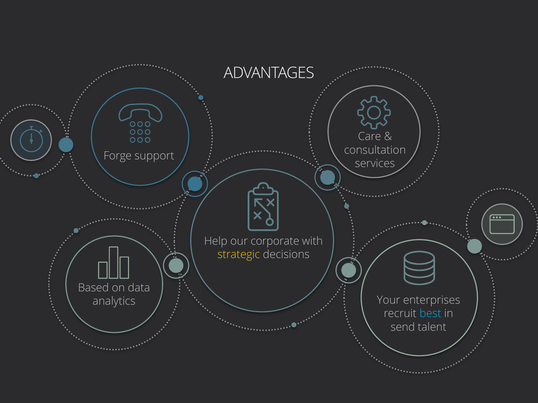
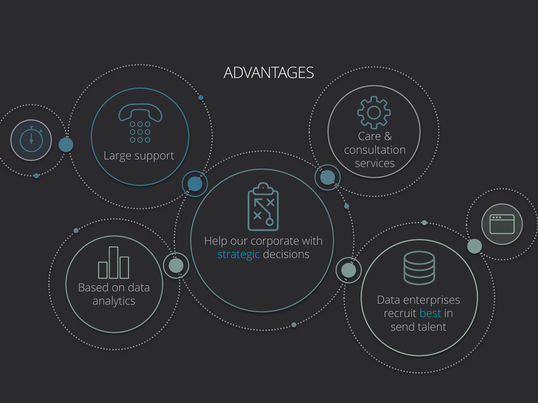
Forge: Forge -> Large
strategic colour: yellow -> light blue
Your at (389, 301): Your -> Data
